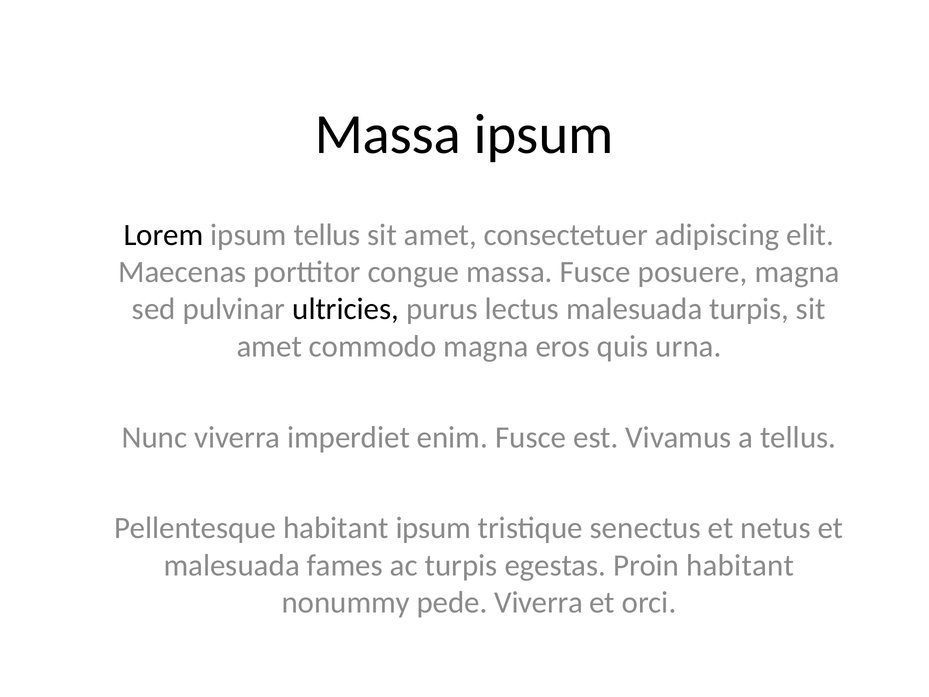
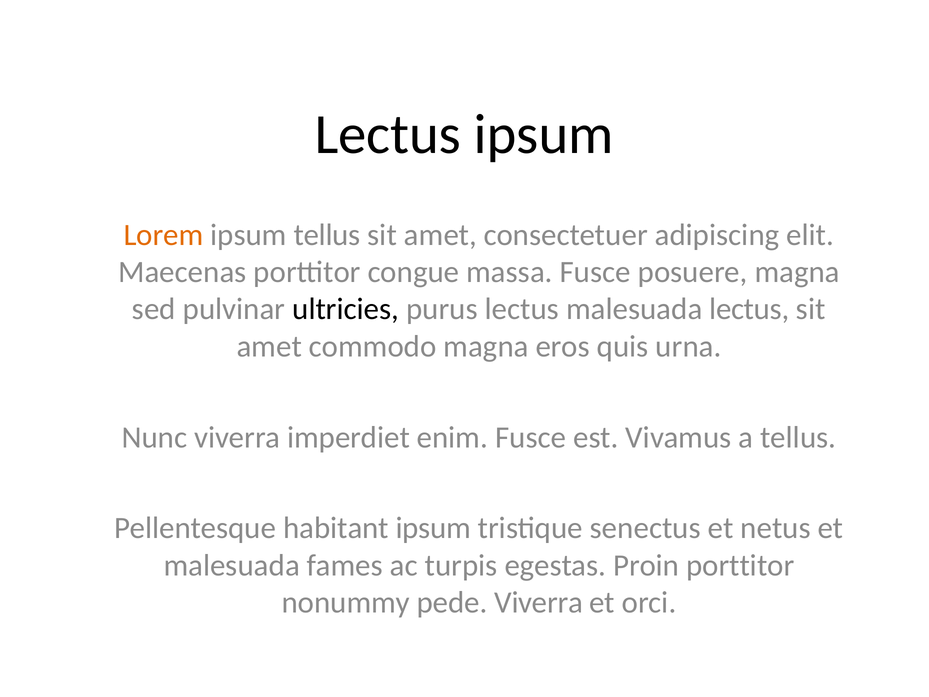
Massa at (388, 134): Massa -> Lectus
Lorem colour: black -> orange
malesuada turpis: turpis -> lectus
Proin habitant: habitant -> porttitor
